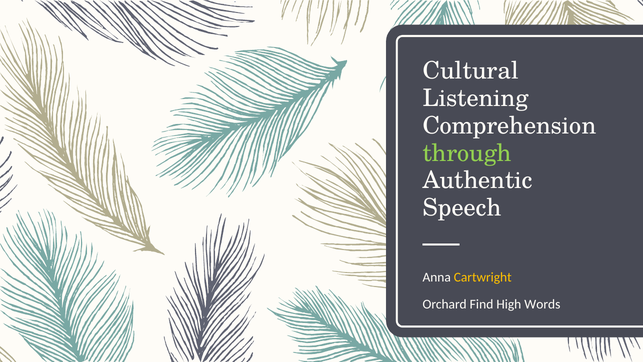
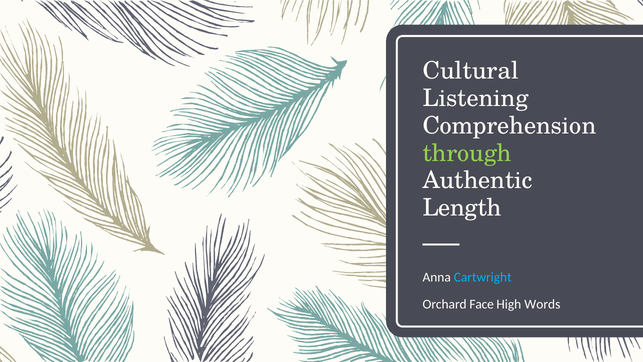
Speech: Speech -> Length
Cartwright colour: yellow -> light blue
Find: Find -> Face
